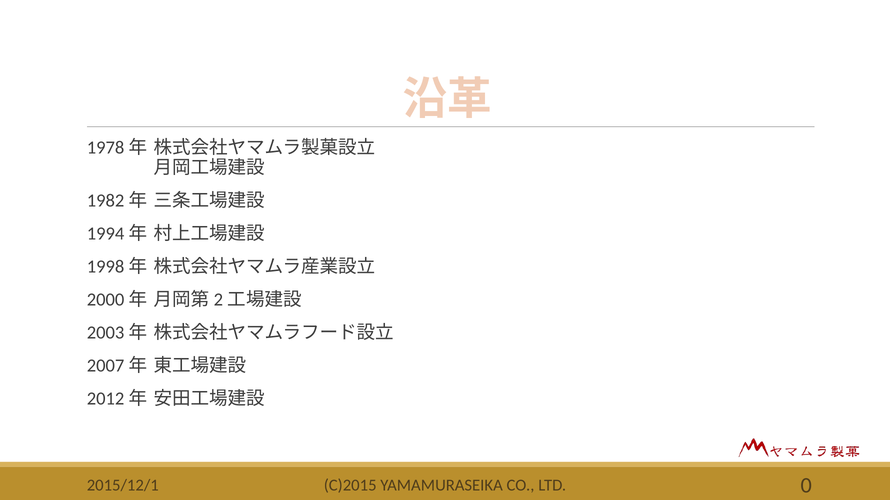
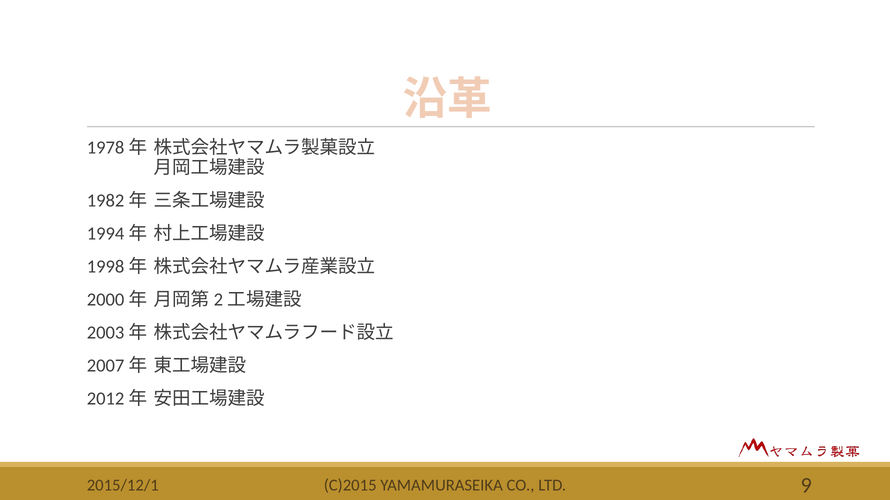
0: 0 -> 9
